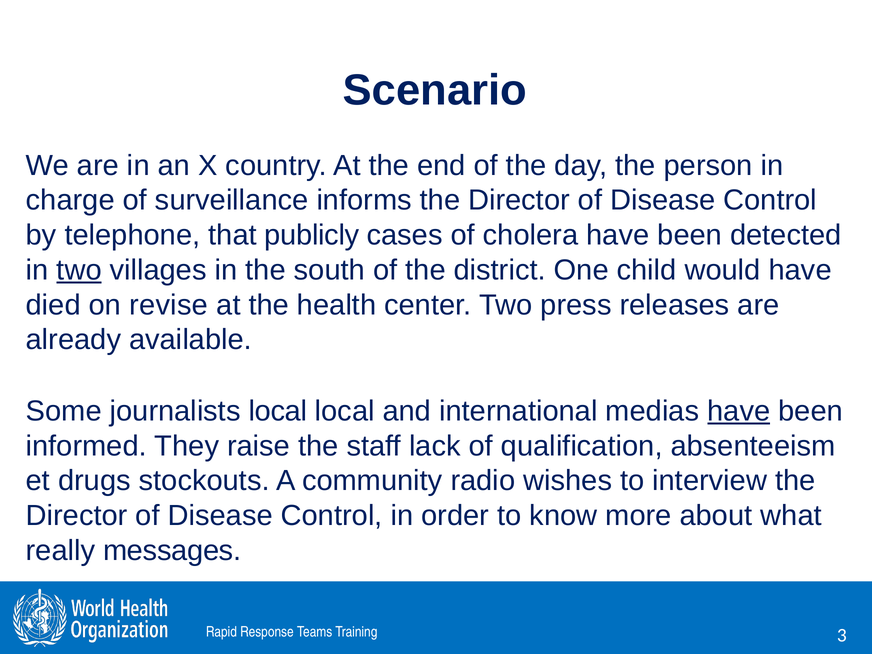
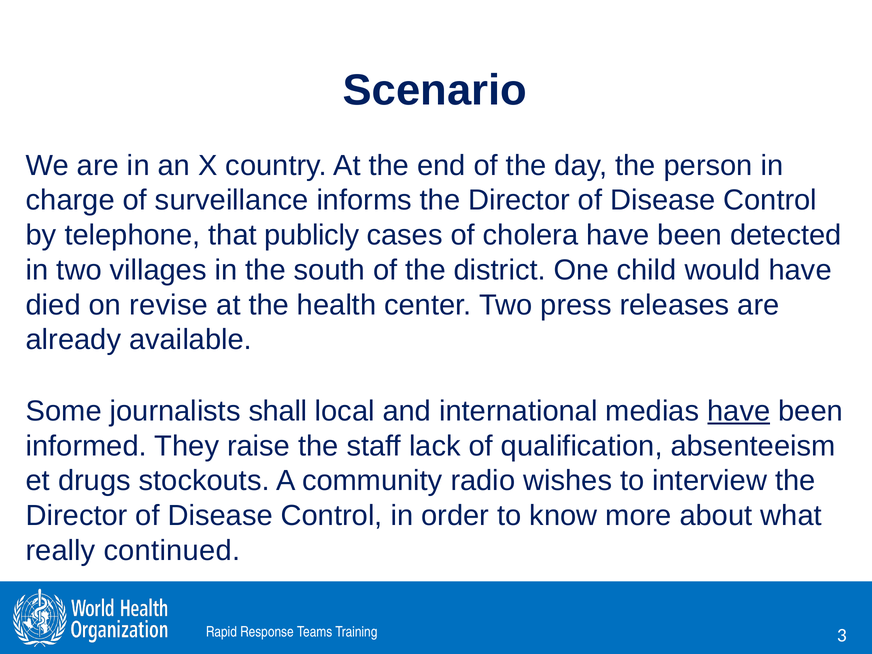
two at (79, 270) underline: present -> none
journalists local: local -> shall
messages: messages -> continued
